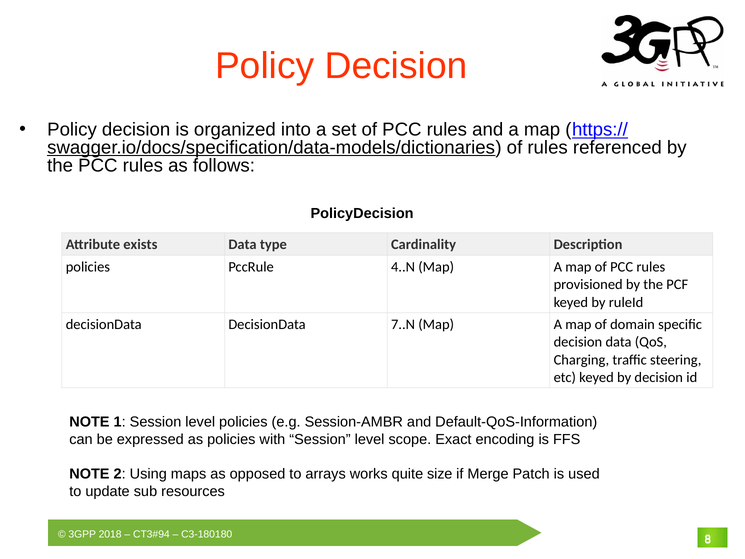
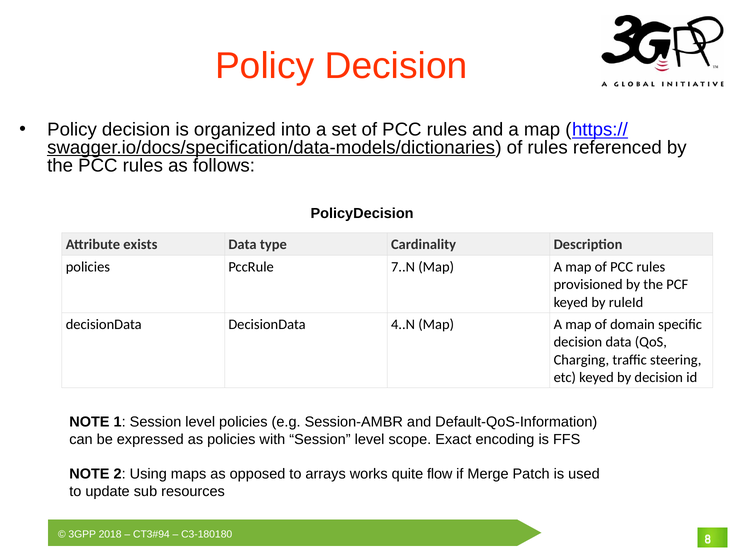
4..N: 4..N -> 7..N
7..N: 7..N -> 4..N
size: size -> flow
